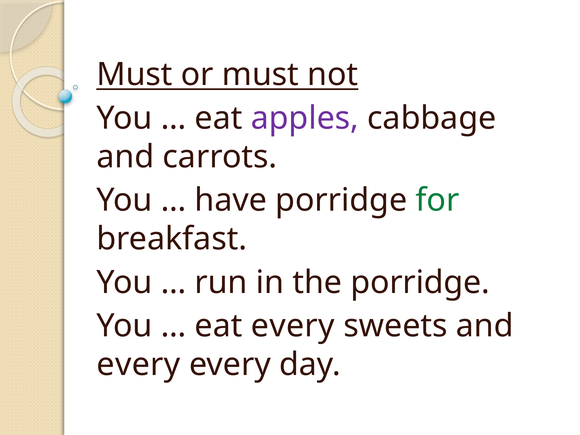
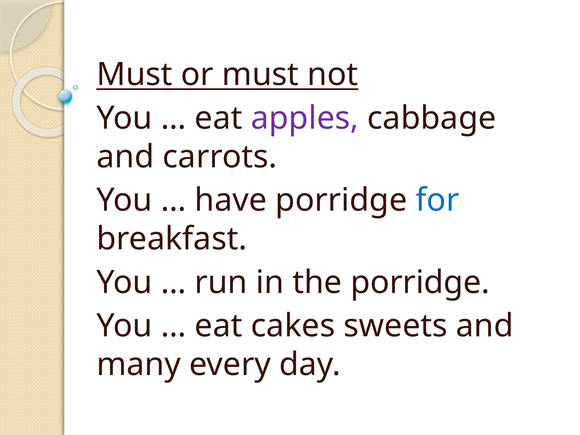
for colour: green -> blue
eat every: every -> cakes
every at (138, 365): every -> many
